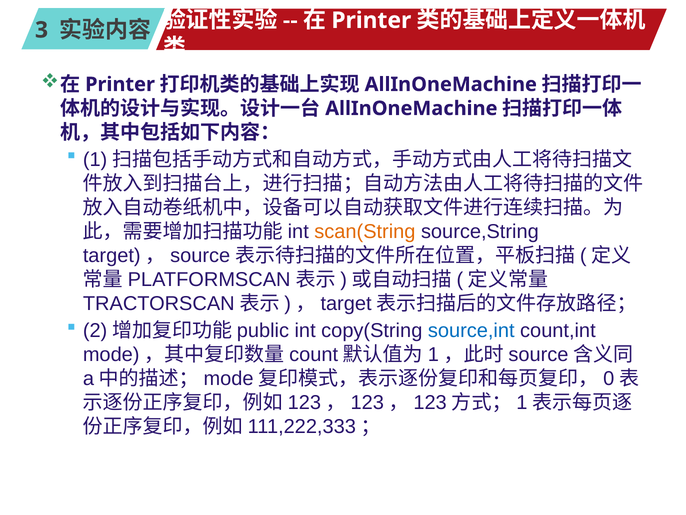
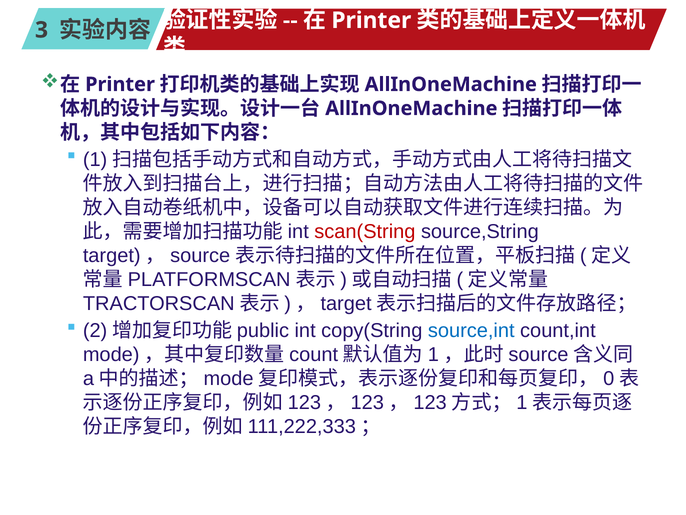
scan(String colour: orange -> red
